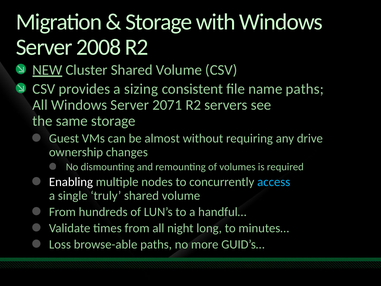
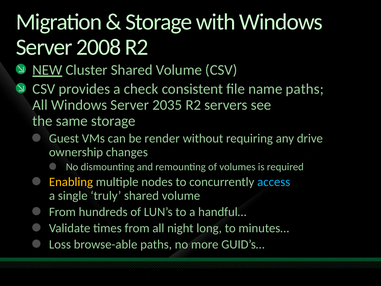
sizing: sizing -> check
2071: 2071 -> 2035
almost: almost -> render
Enabling colour: white -> yellow
